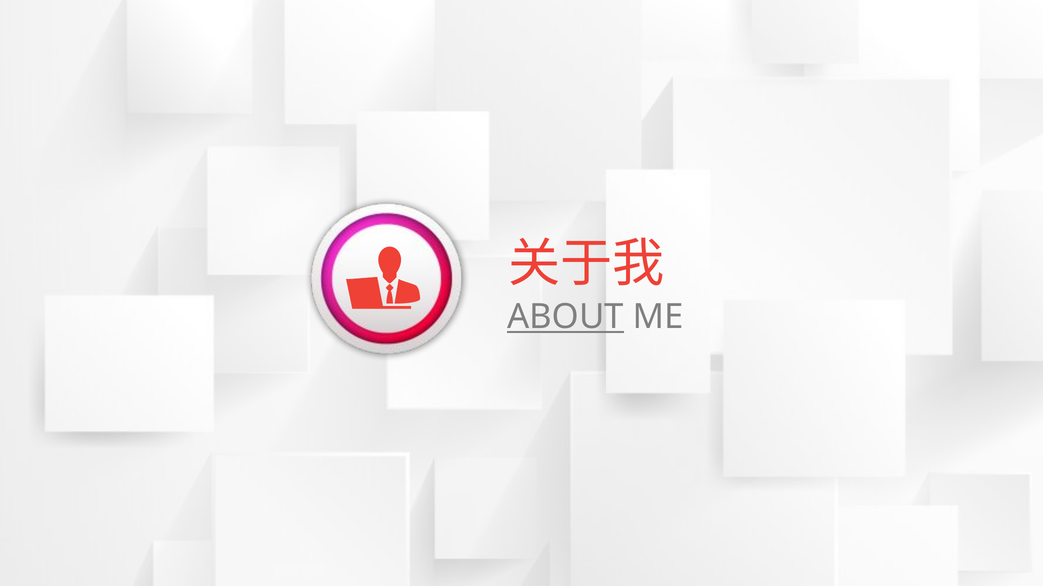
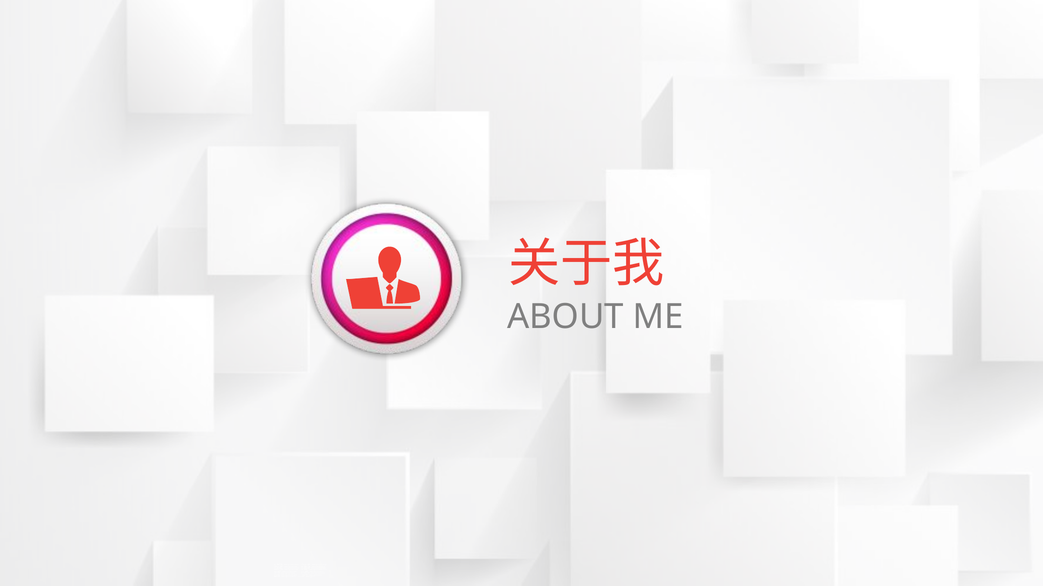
ABOUT underline: present -> none
